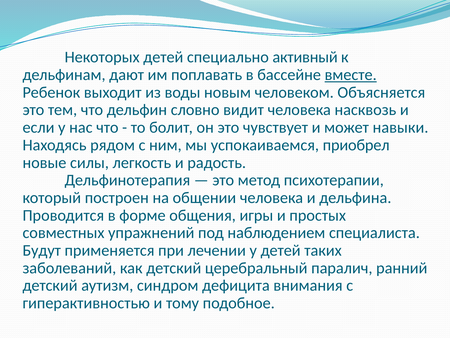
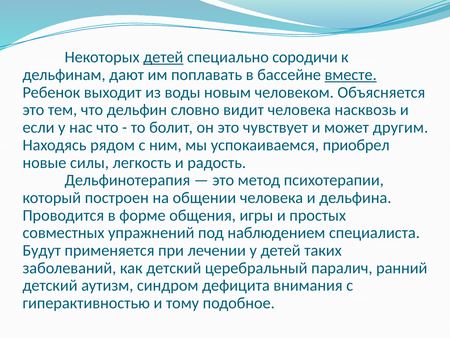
детей at (163, 57) underline: none -> present
активный: активный -> сородичи
навыки: навыки -> другим
